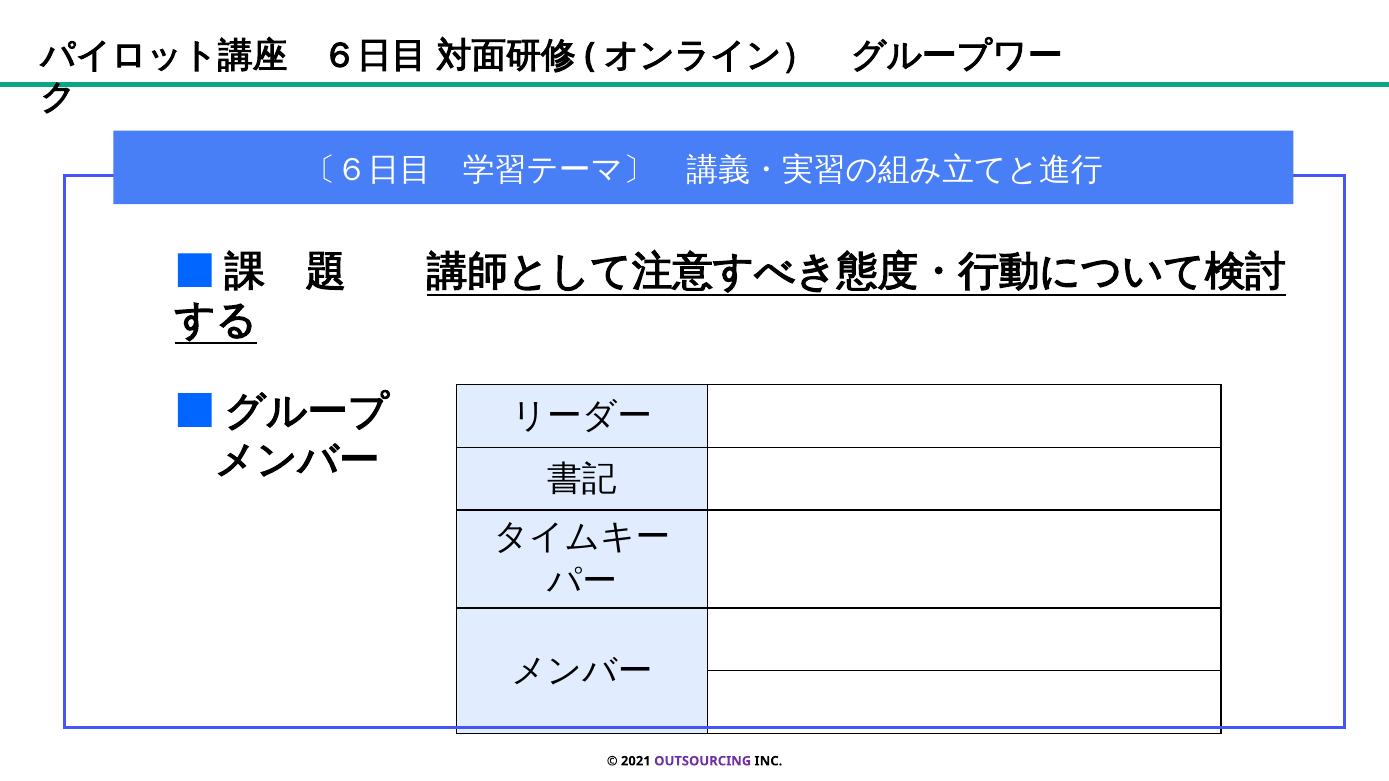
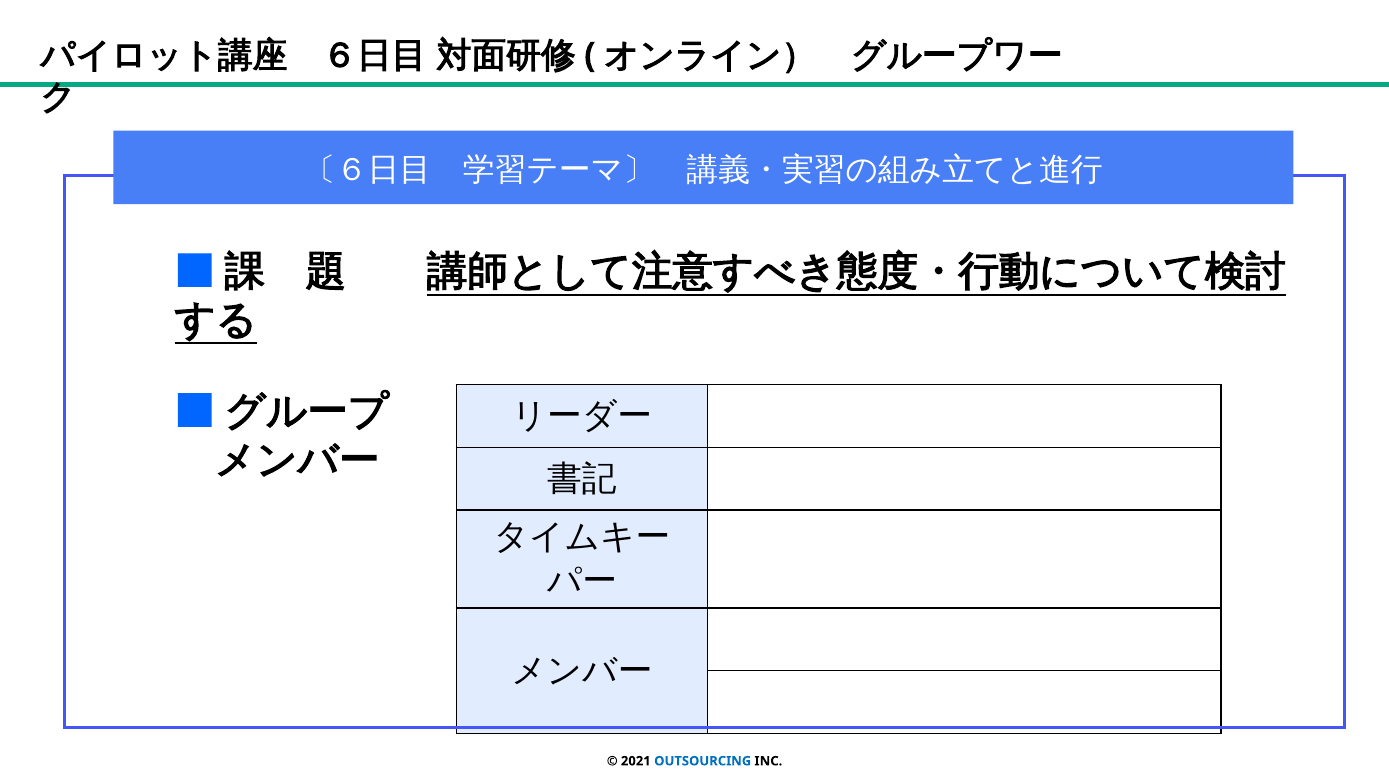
OUTSOURCING colour: purple -> blue
